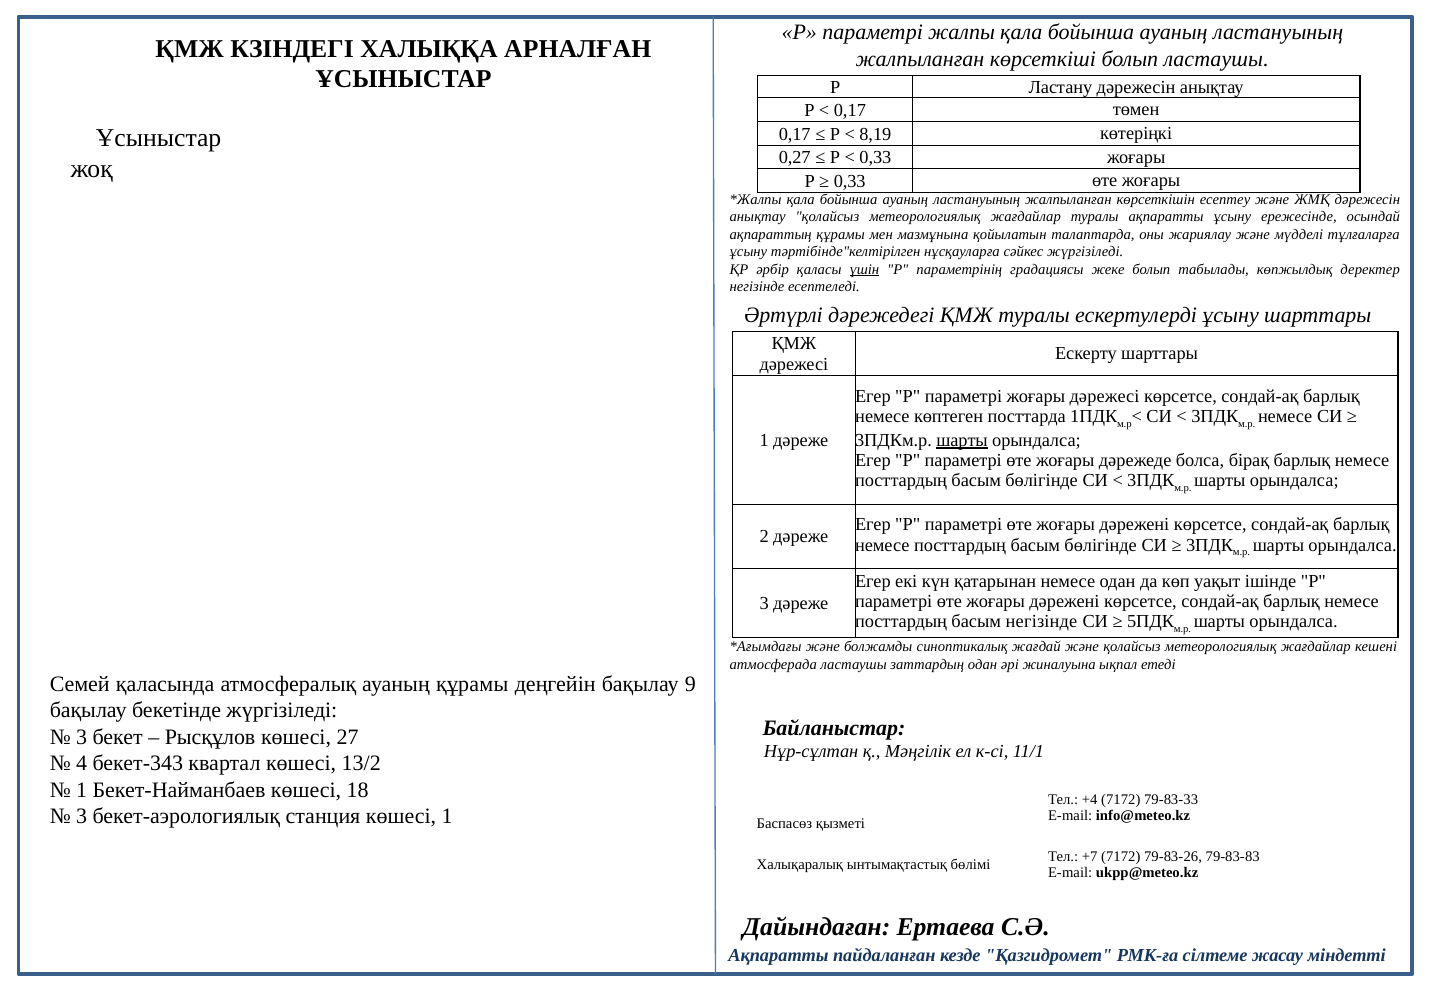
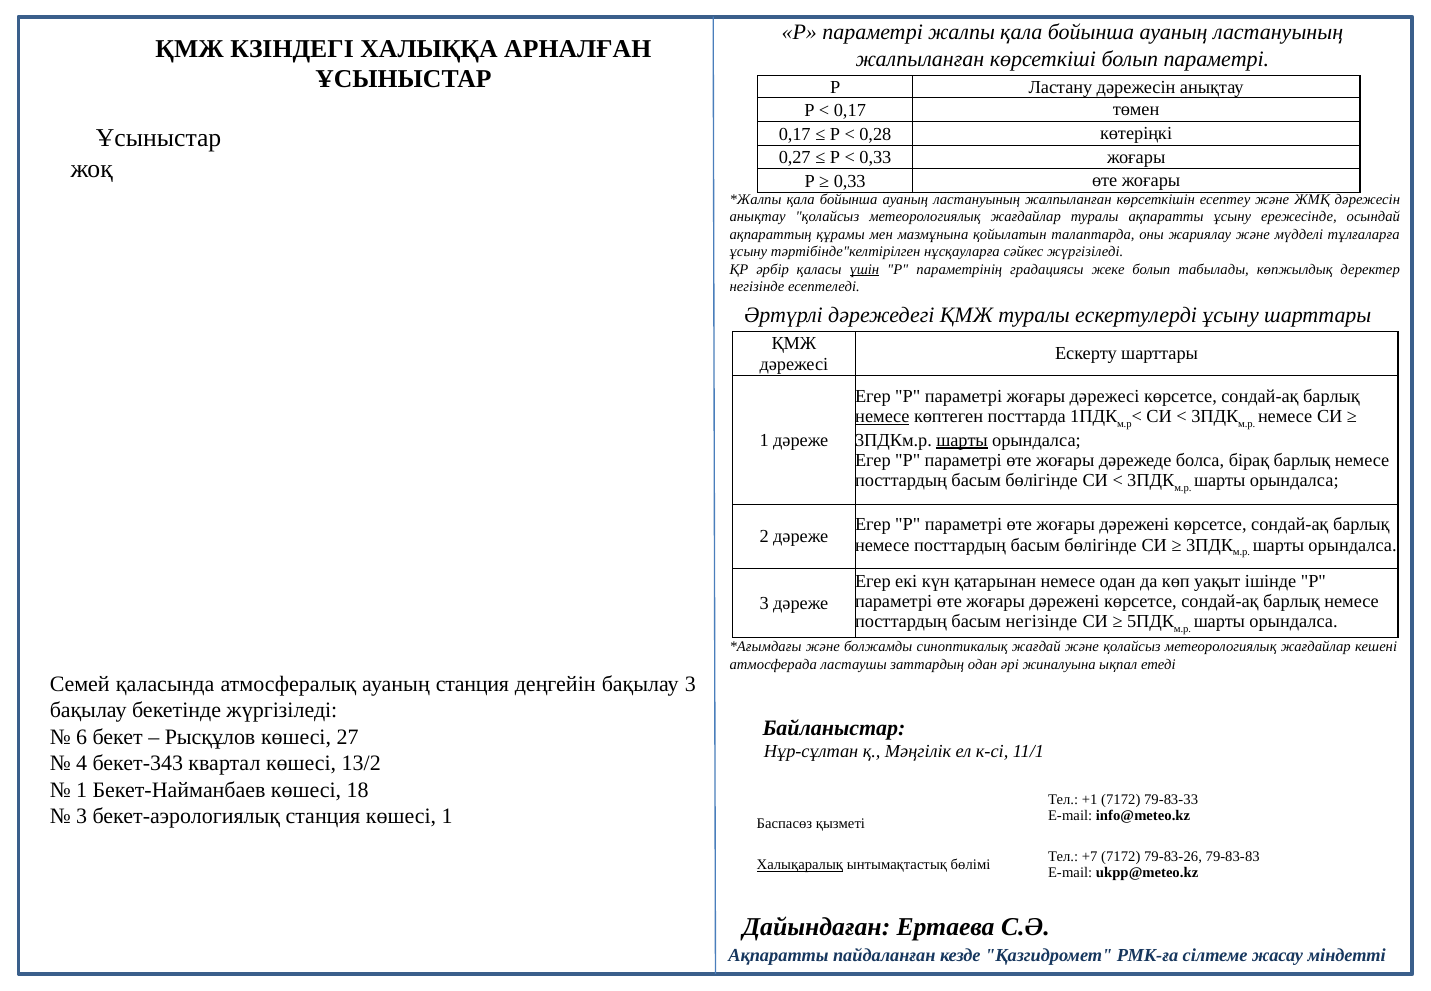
болып ластаушы: ластаушы -> параметрі
8,19: 8,19 -> 0,28
немесе at (882, 417) underline: none -> present
ауаның құрамы: құрамы -> станция
бақылау 9: 9 -> 3
3 at (82, 737): 3 -> 6
+4: +4 -> +1
Халықаралық underline: none -> present
